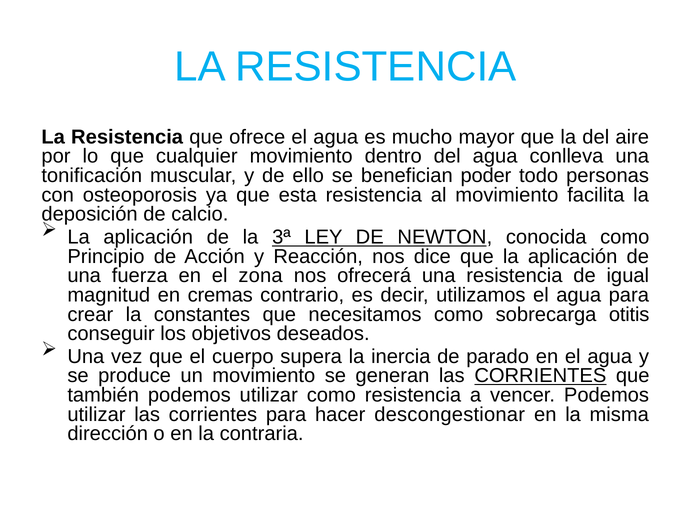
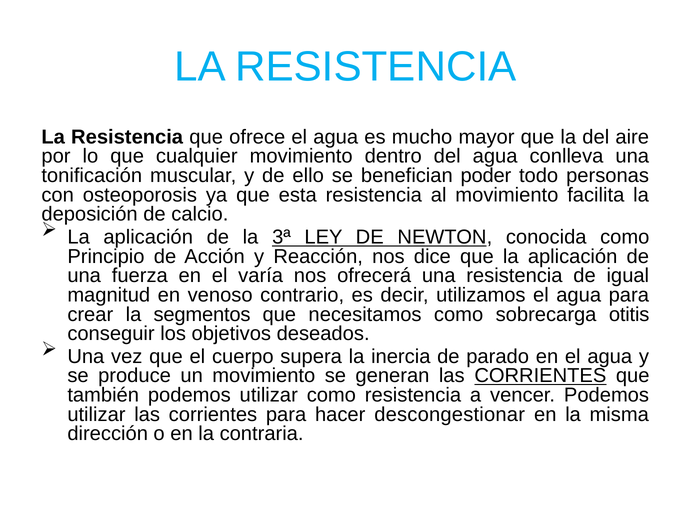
zona: zona -> varía
cremas: cremas -> venoso
constantes: constantes -> segmentos
